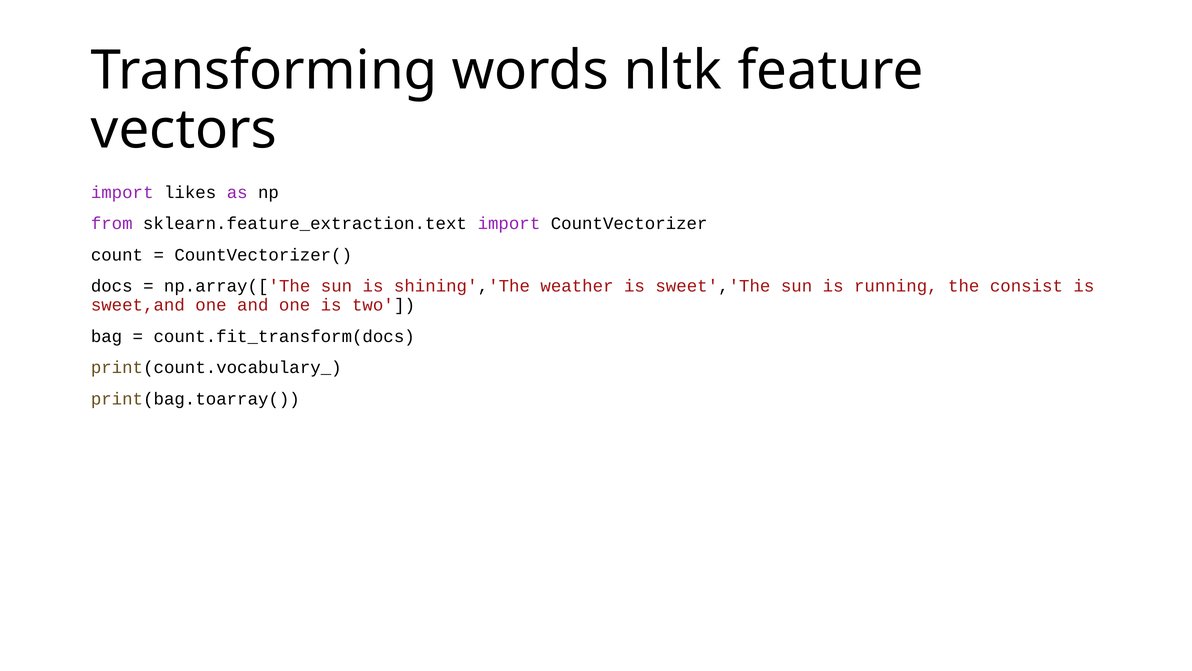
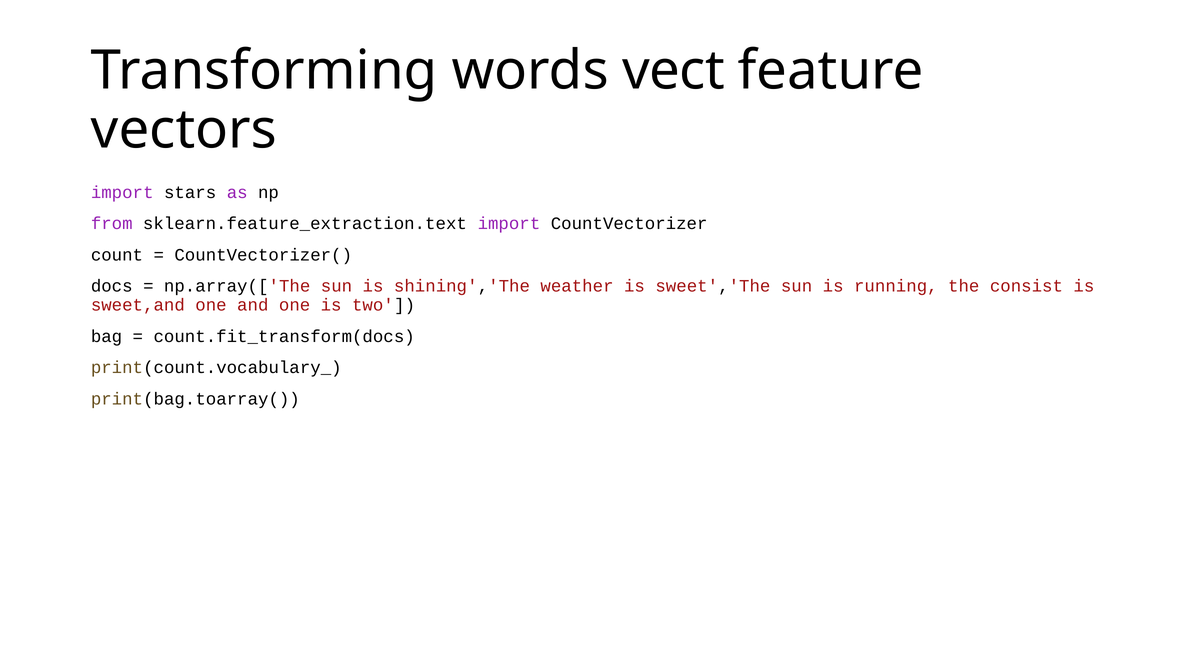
nltk: nltk -> vect
likes: likes -> stars
